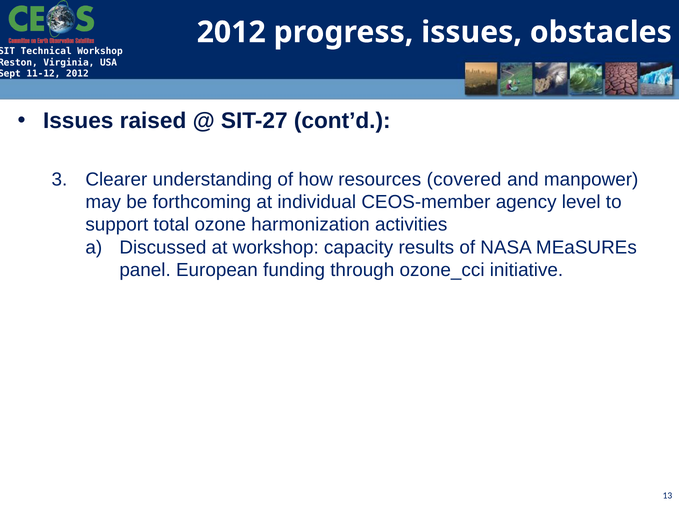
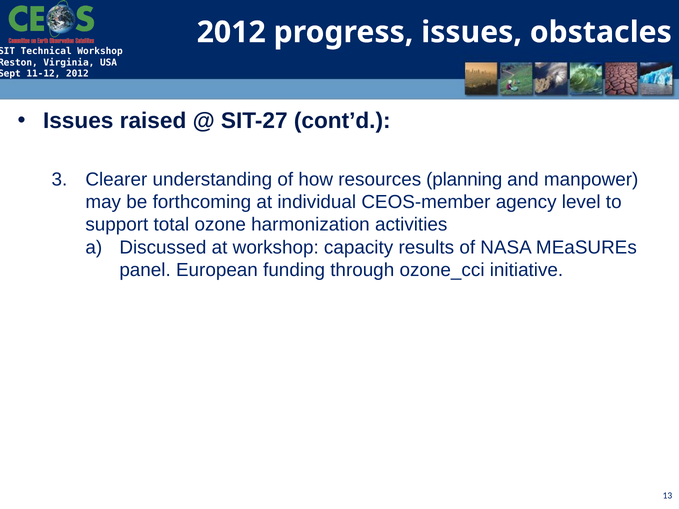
covered: covered -> planning
